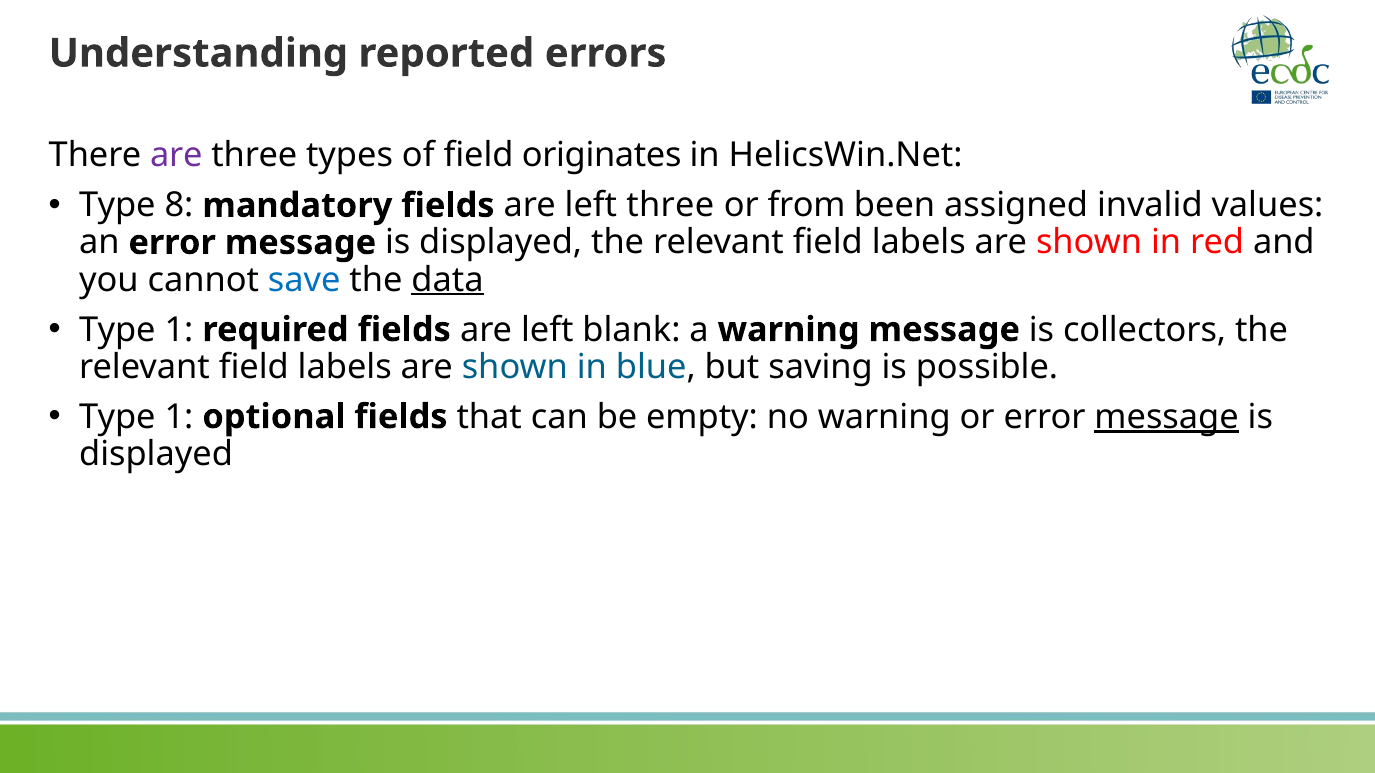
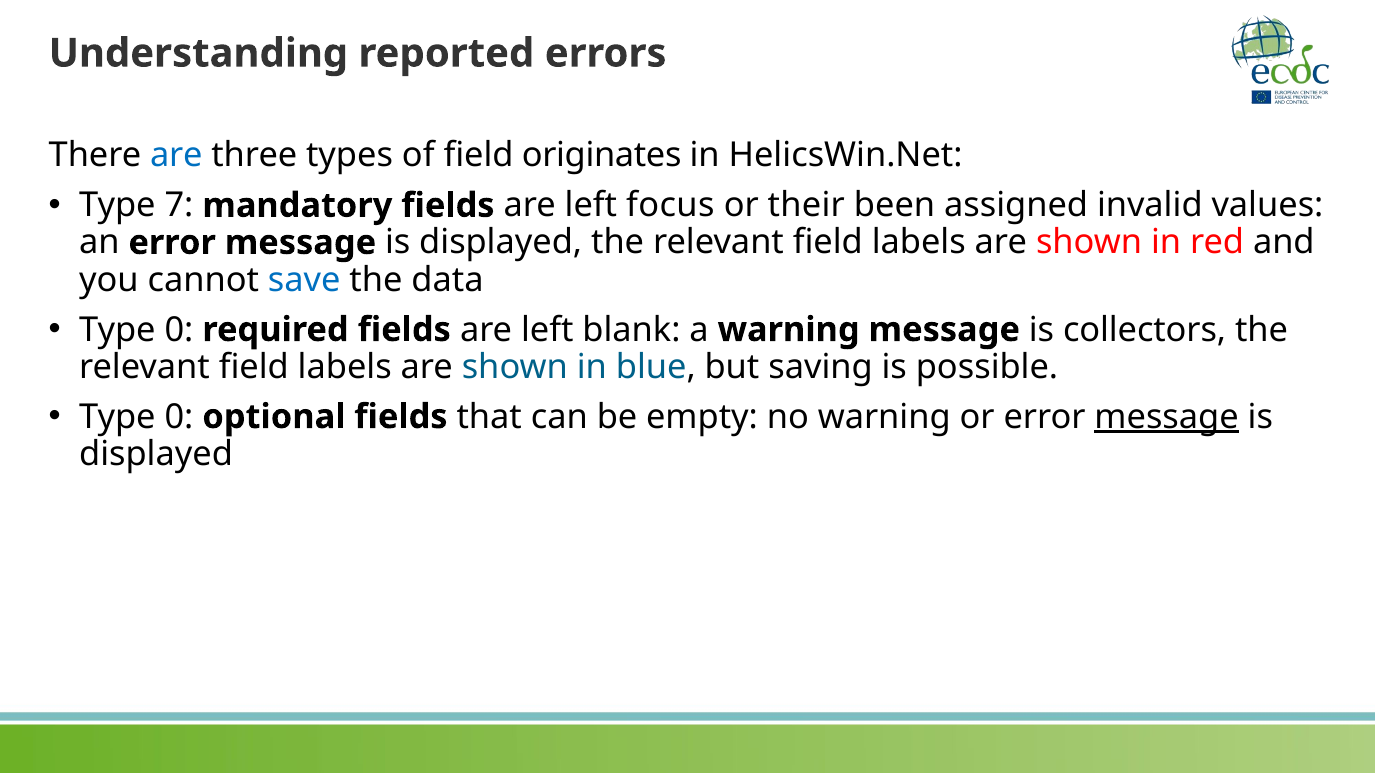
are at (176, 156) colour: purple -> blue
8: 8 -> 7
left three: three -> focus
from: from -> their
data underline: present -> none
1 at (179, 330): 1 -> 0
1 at (179, 417): 1 -> 0
